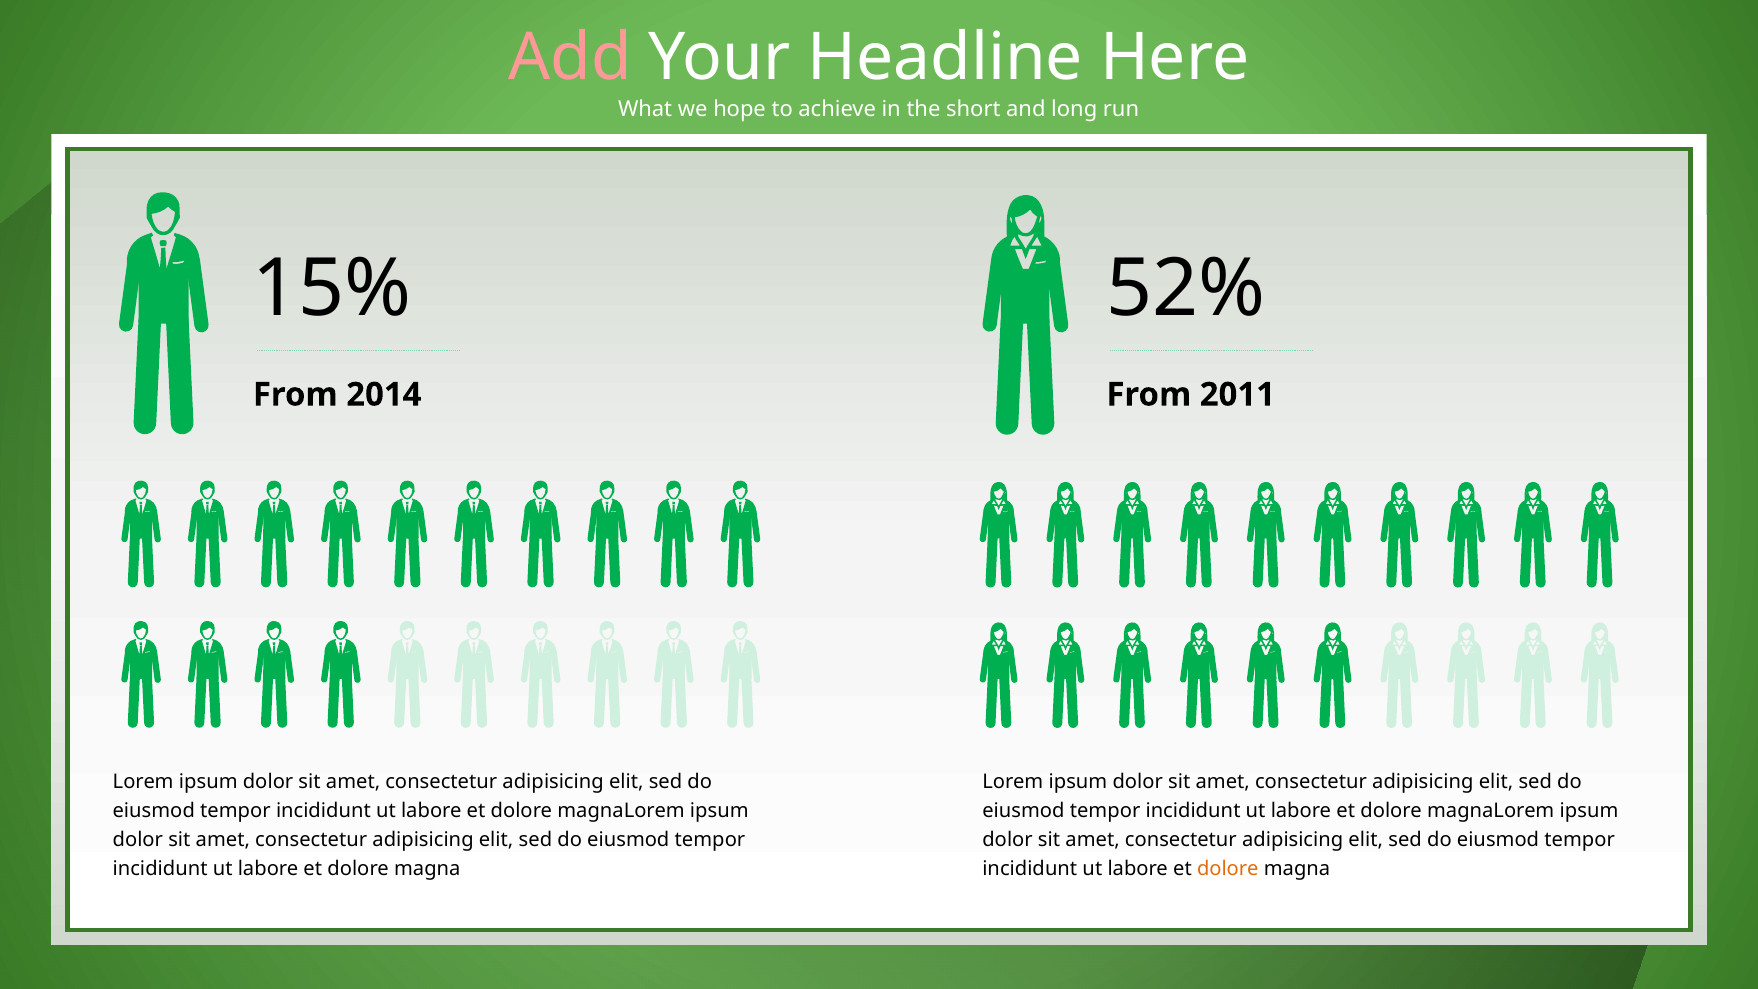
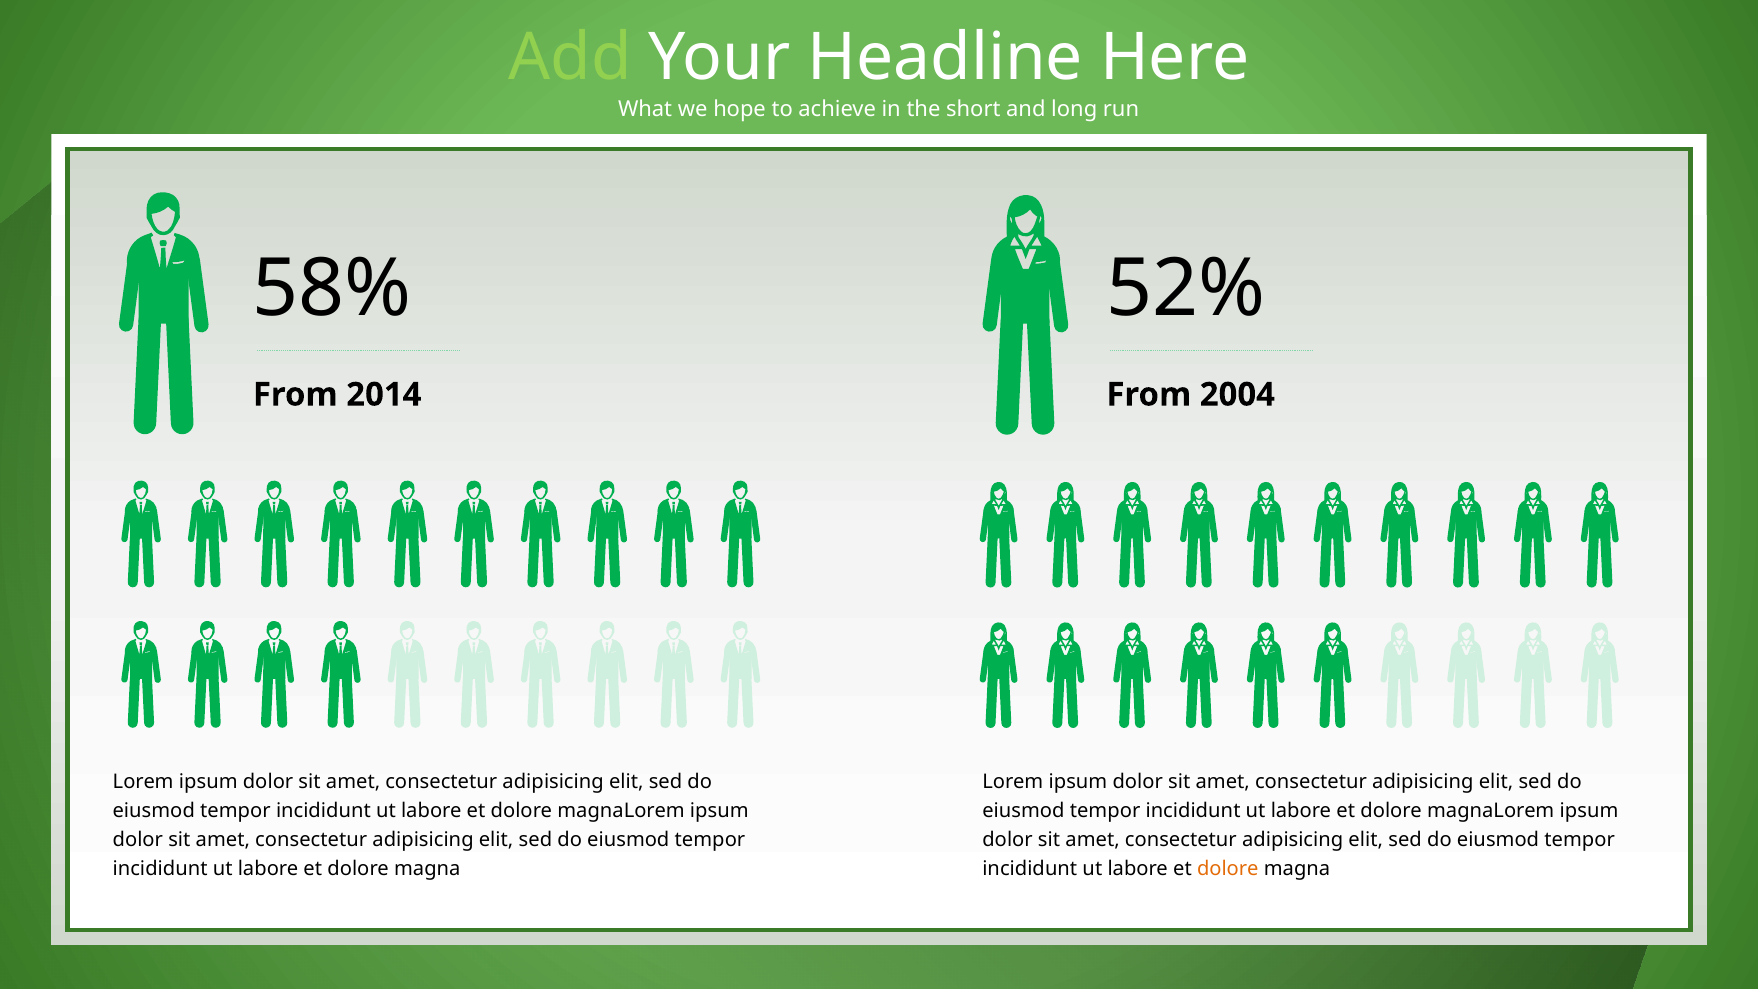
Add colour: pink -> light green
15%: 15% -> 58%
2011: 2011 -> 2004
